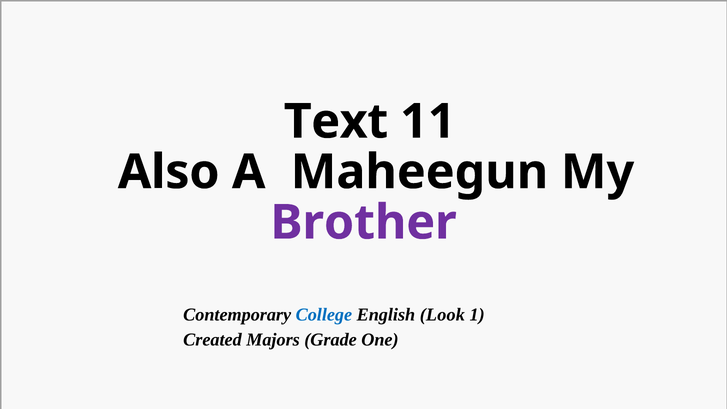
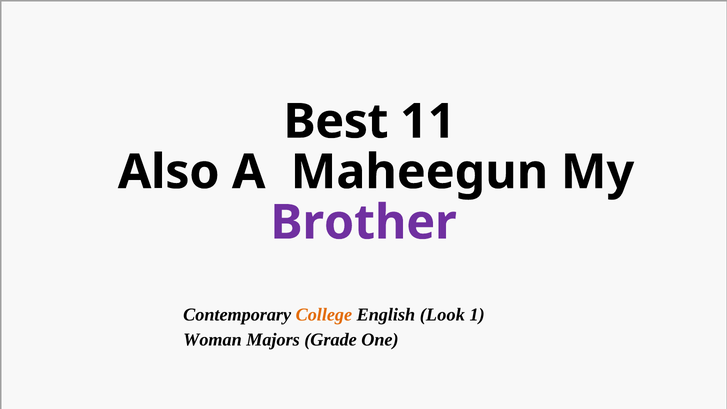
Text: Text -> Best
College colour: blue -> orange
Created: Created -> Woman
